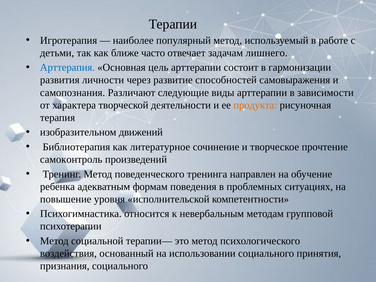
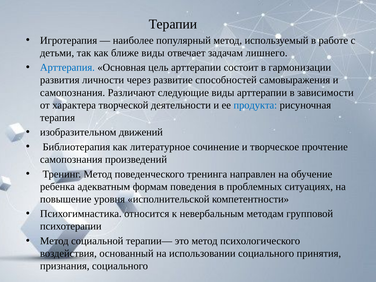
ближе часто: часто -> виды
продукта colour: orange -> blue
самоконтроль at (71, 159): самоконтроль -> самопознания
